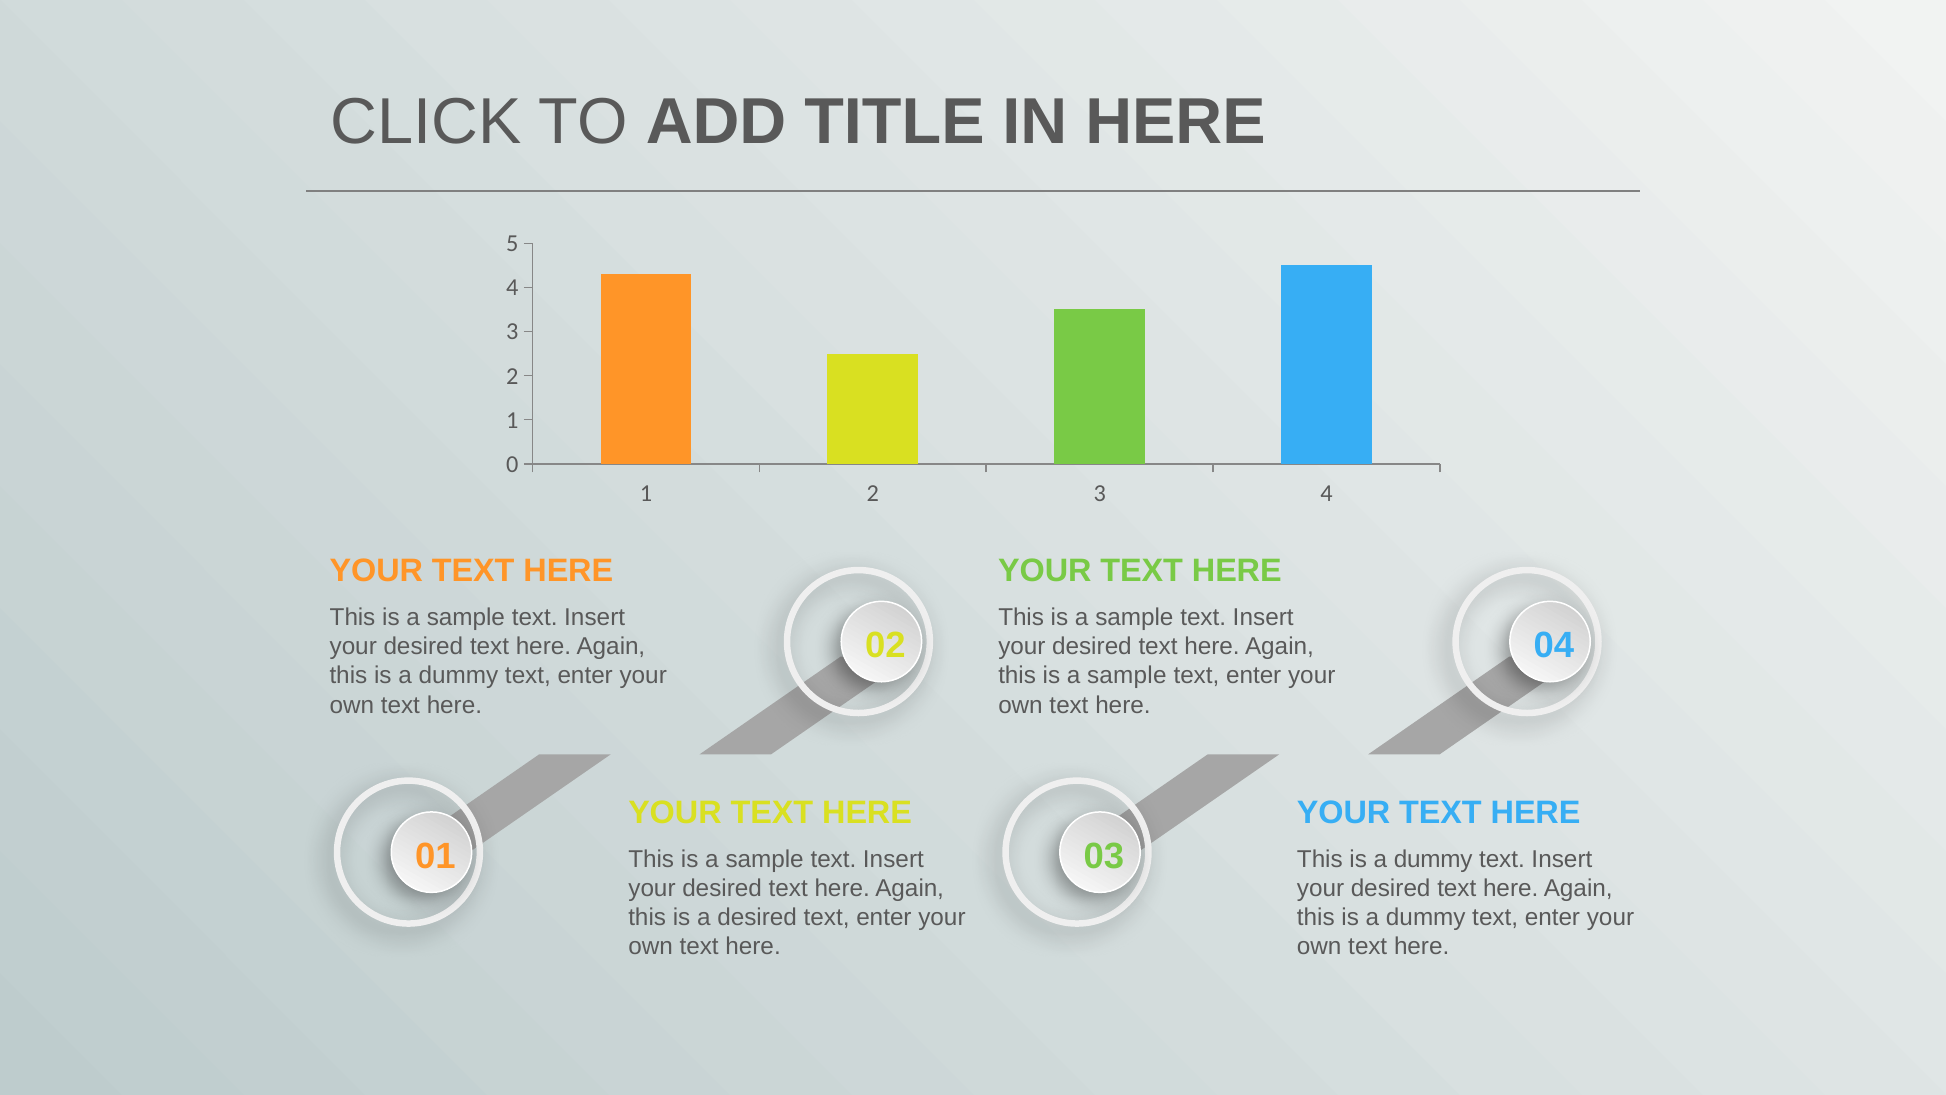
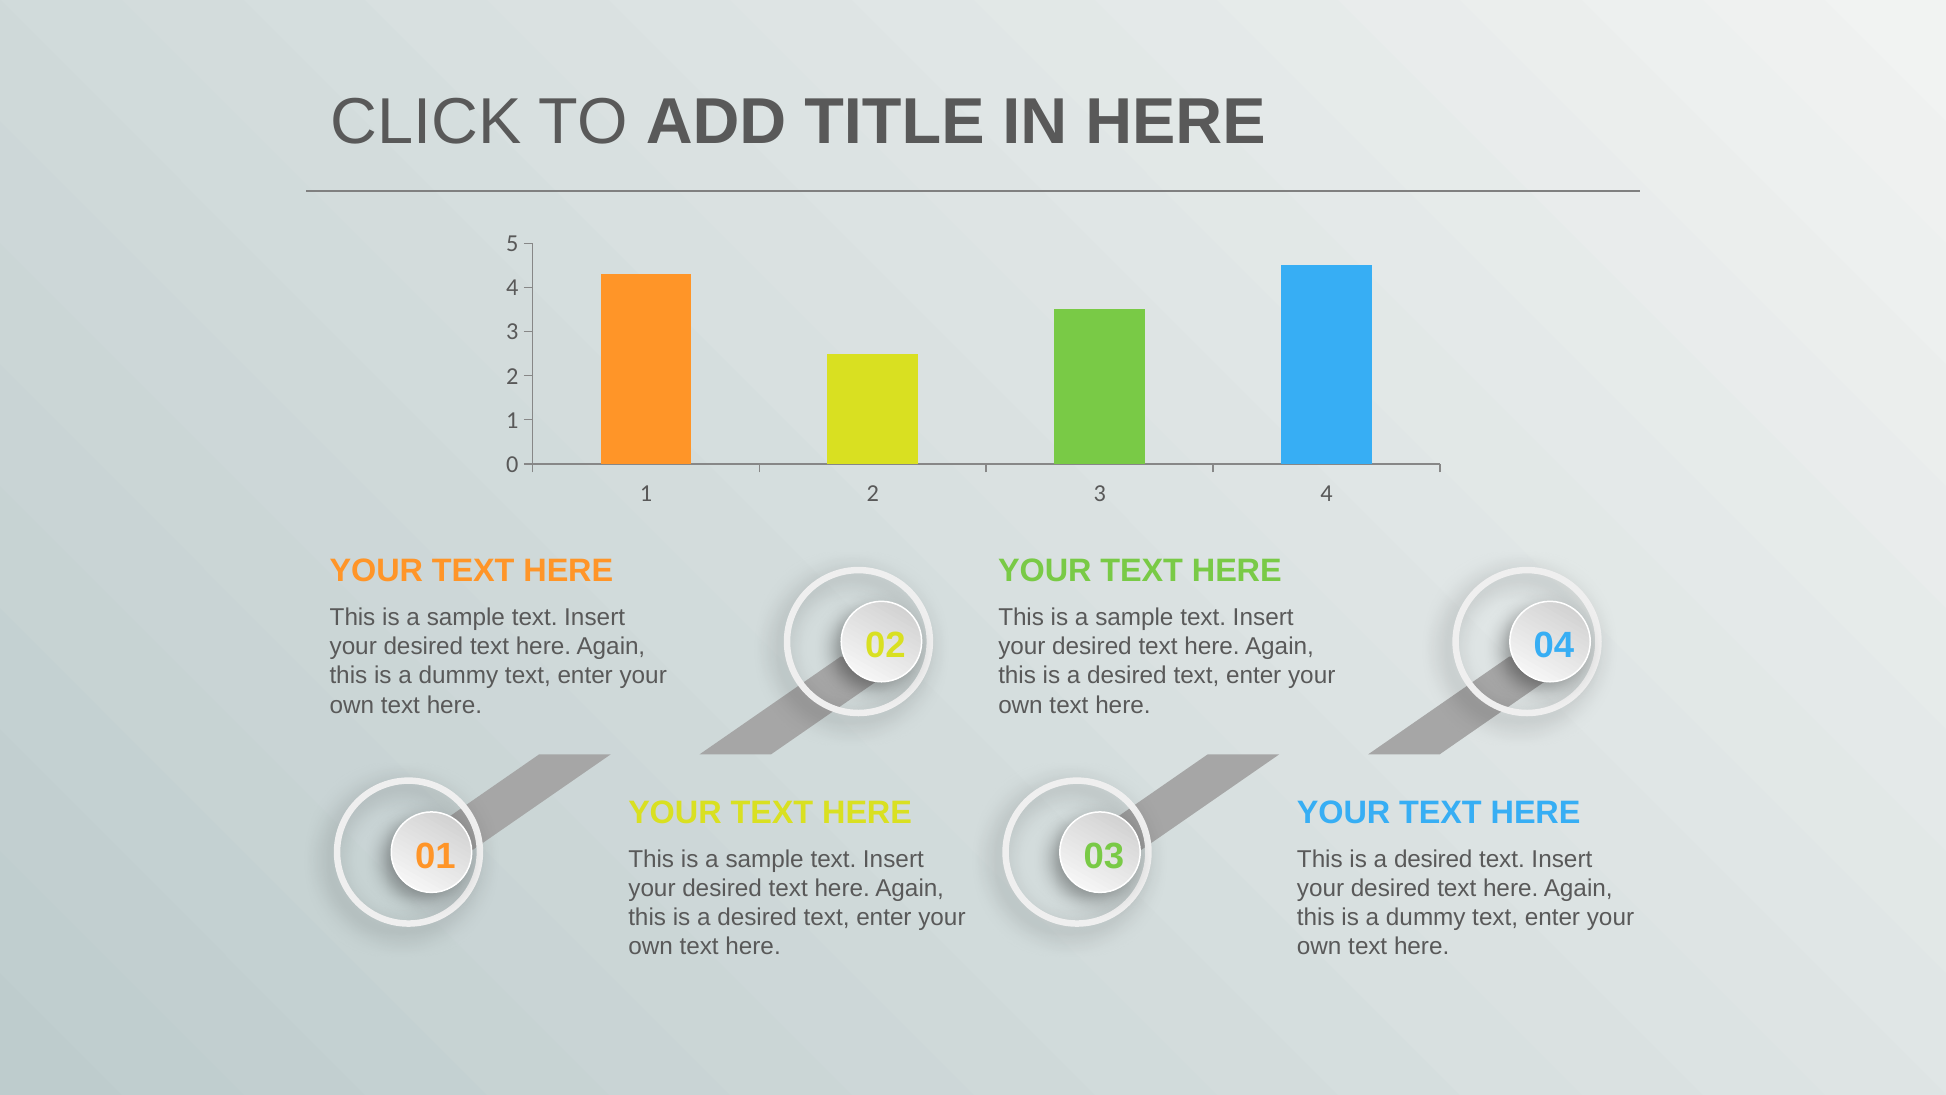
sample at (1127, 676): sample -> desired
dummy at (1433, 859): dummy -> desired
